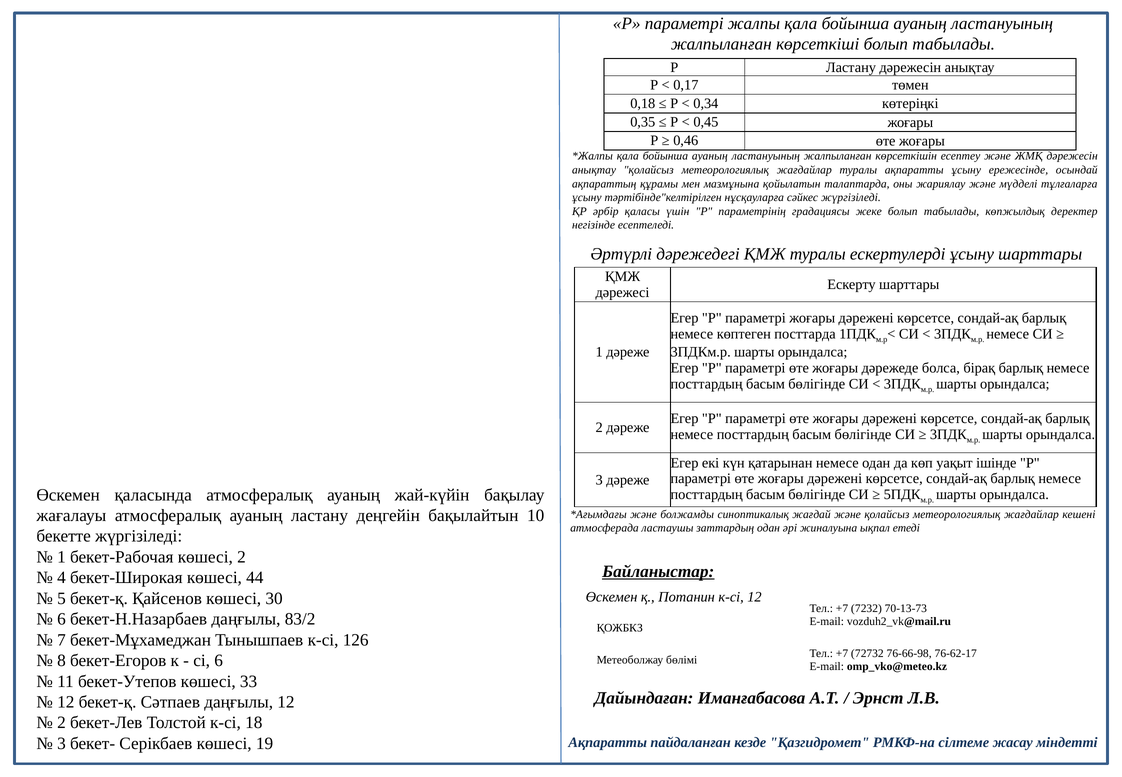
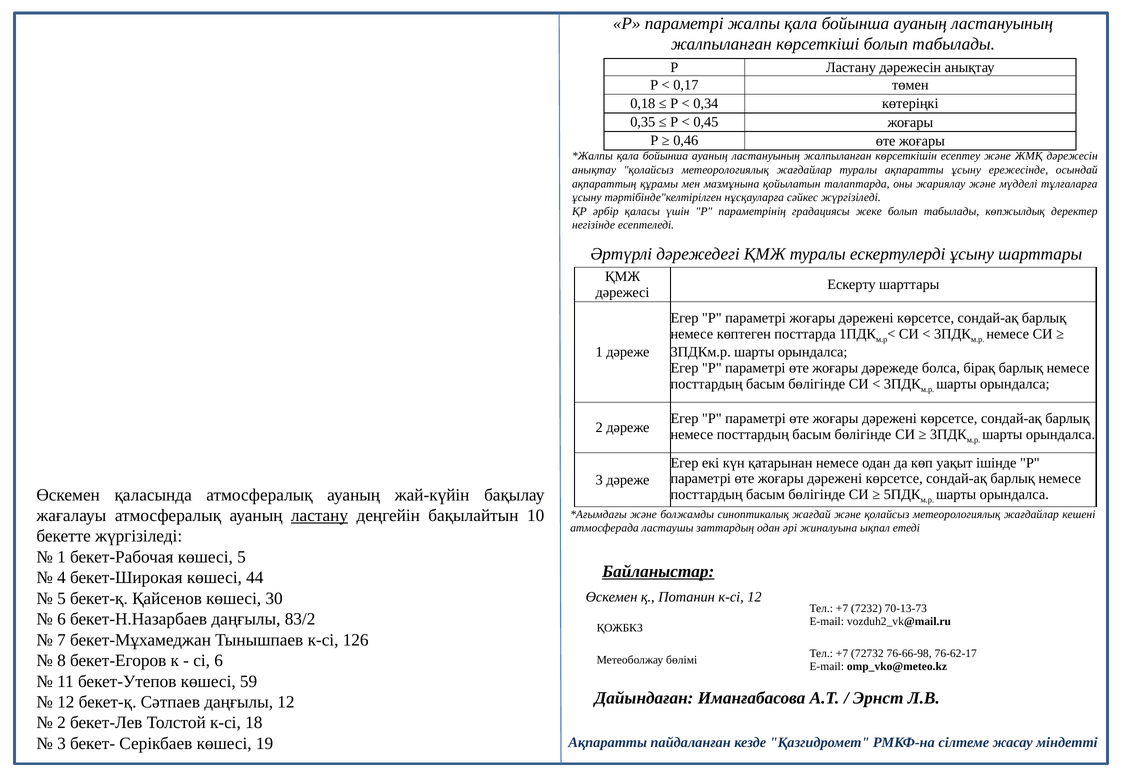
ластану at (320, 515) underline: none -> present
көшесі 2: 2 -> 5
33: 33 -> 59
